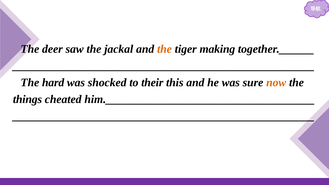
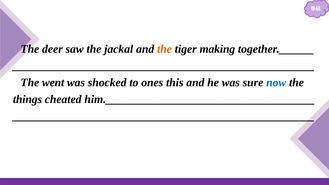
hard: hard -> went
their: their -> ones
now colour: orange -> blue
